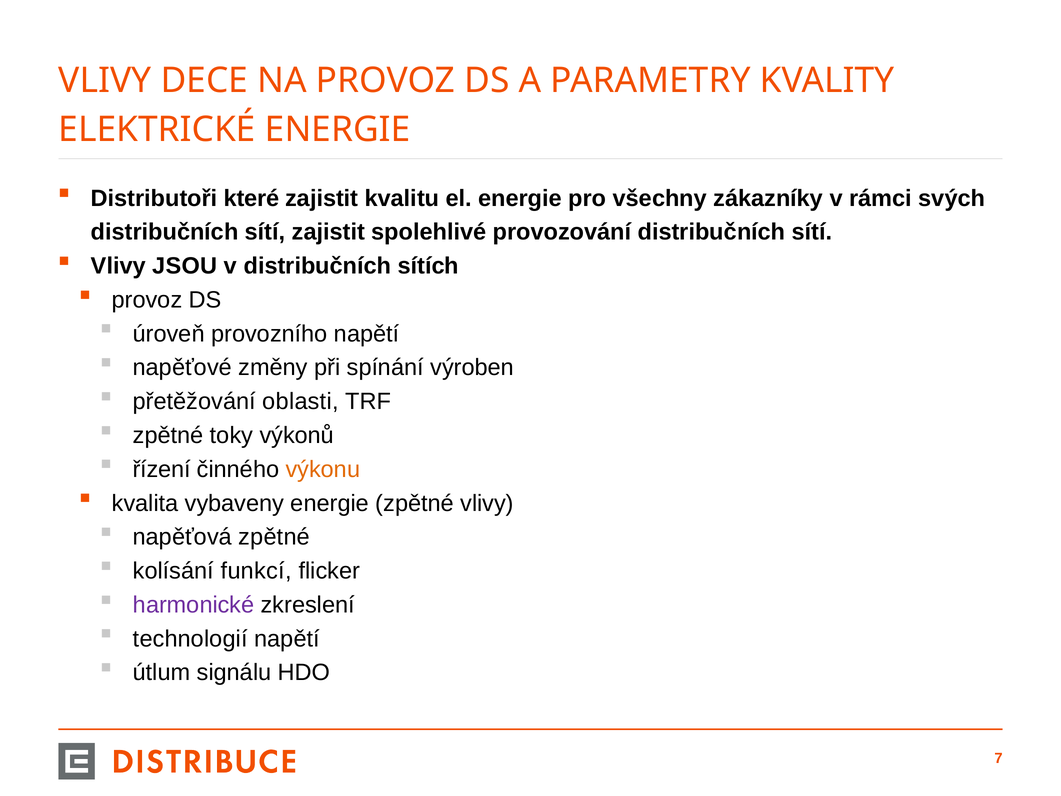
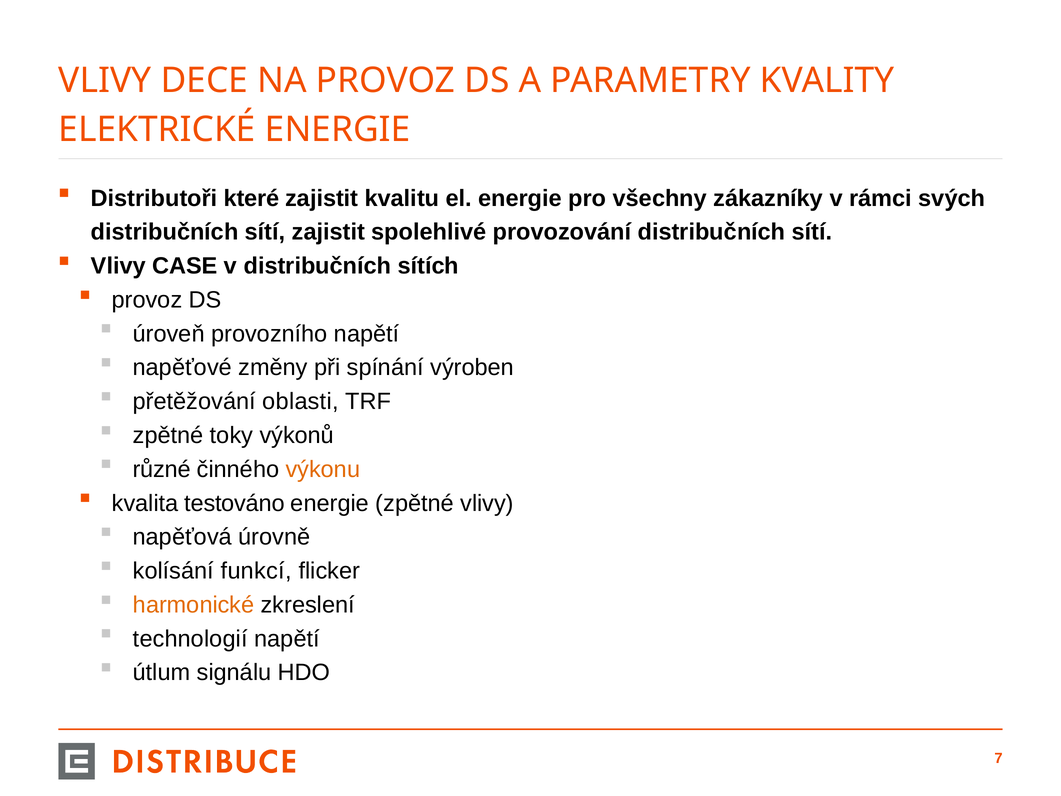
JSOU: JSOU -> CASE
řízení: řízení -> různé
vybaveny: vybaveny -> testováno
napěťová zpětné: zpětné -> úrovně
harmonické colour: purple -> orange
